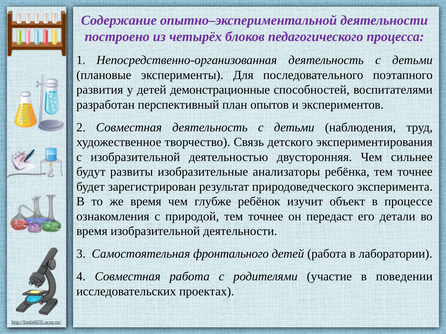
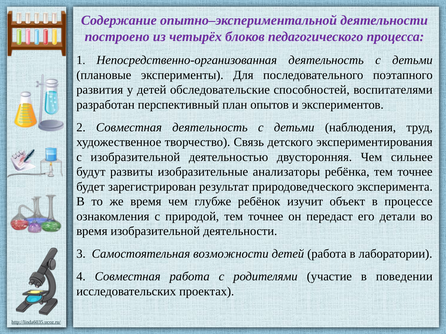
демонстрационные: демонстрационные -> обследовательские
фронтального: фронтального -> возможности
